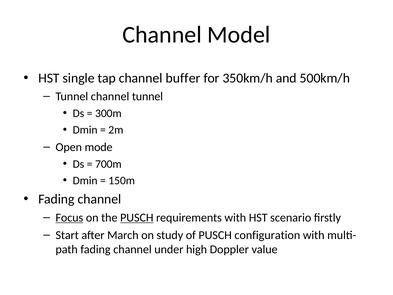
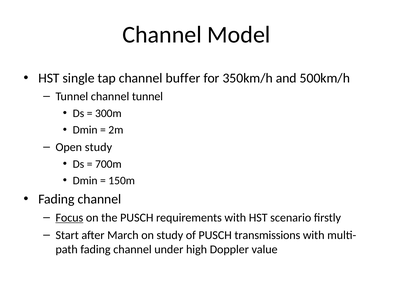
Open mode: mode -> study
PUSCH at (137, 217) underline: present -> none
configuration: configuration -> transmissions
